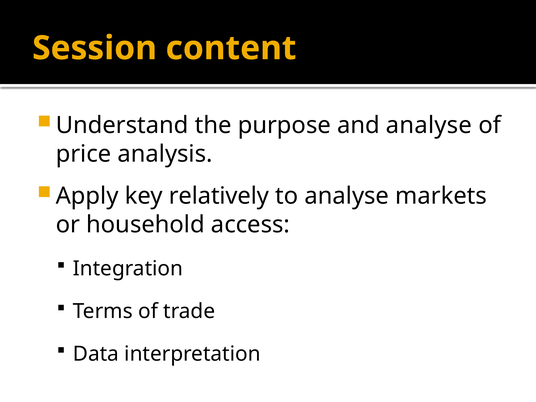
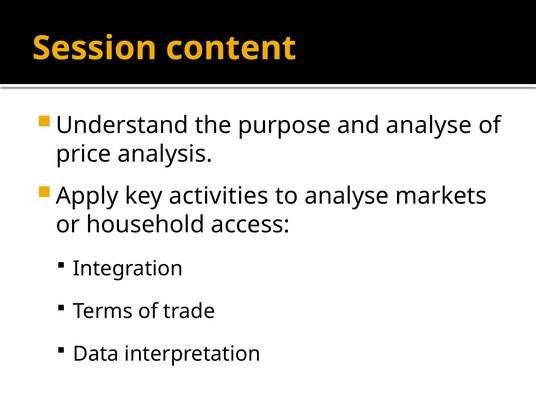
relatively: relatively -> activities
